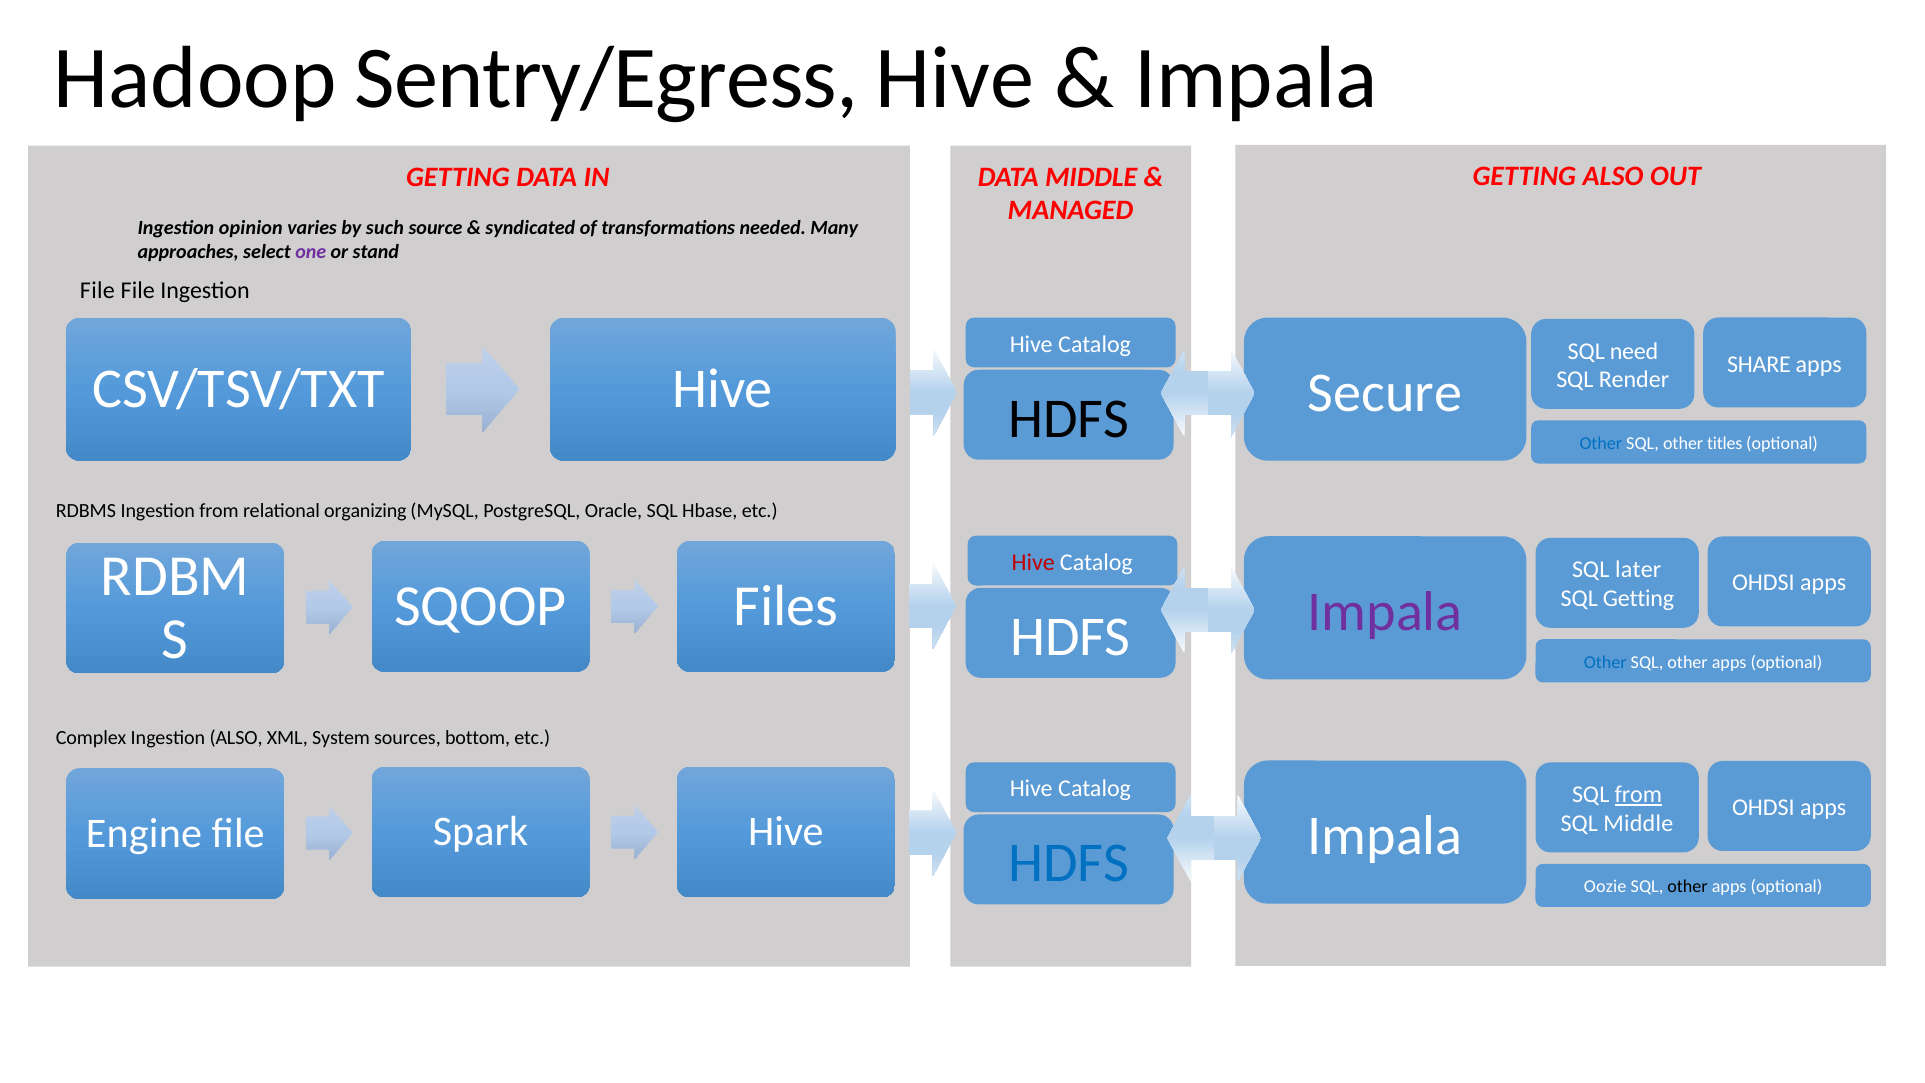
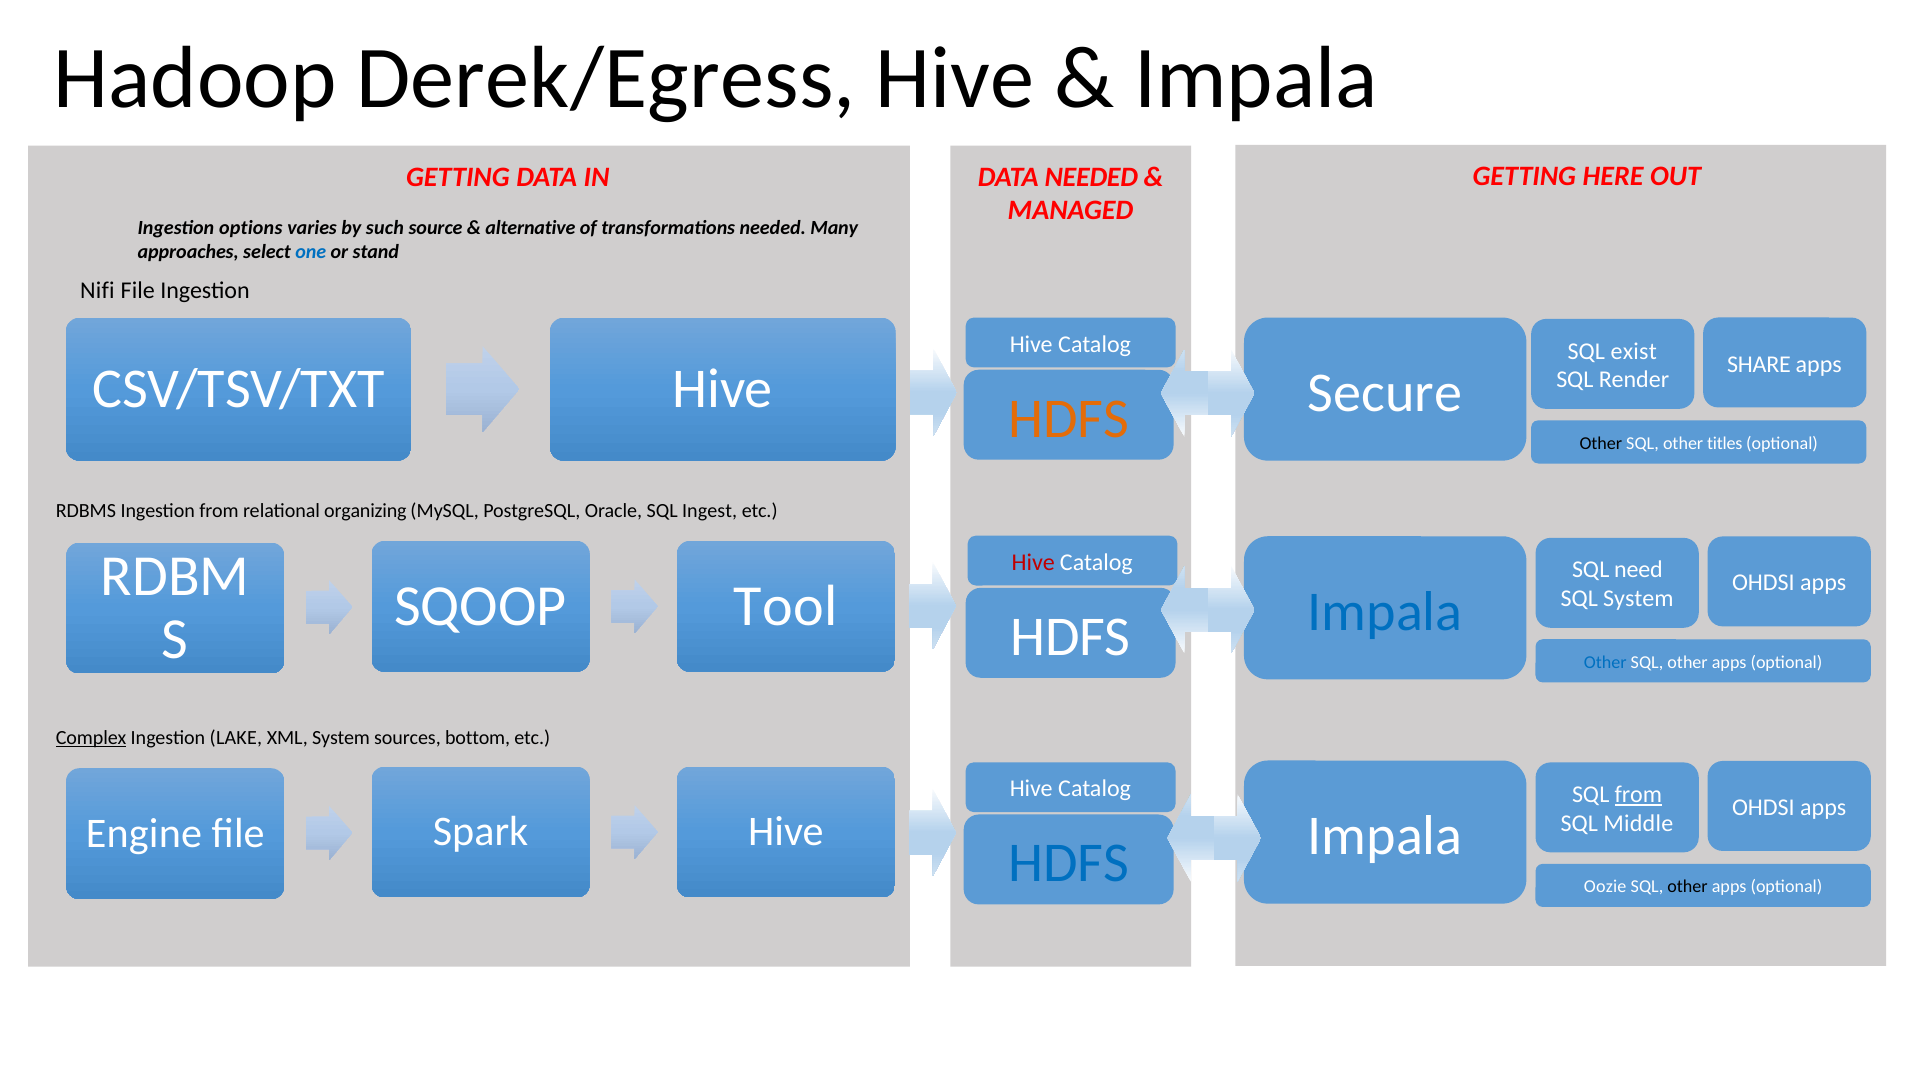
Sentry/Egress: Sentry/Egress -> Derek/Egress
GETTING ALSO: ALSO -> HERE
DATA MIDDLE: MIDDLE -> NEEDED
opinion: opinion -> options
syndicated: syndicated -> alternative
one colour: purple -> blue
File at (97, 290): File -> Nifi
need: need -> exist
HDFS at (1069, 419) colour: black -> orange
Other at (1601, 443) colour: blue -> black
Hbase: Hbase -> Ingest
later: later -> need
Files: Files -> Tool
Impala at (1385, 612) colour: purple -> blue
SQL Getting: Getting -> System
Complex underline: none -> present
Ingestion ALSO: ALSO -> LAKE
